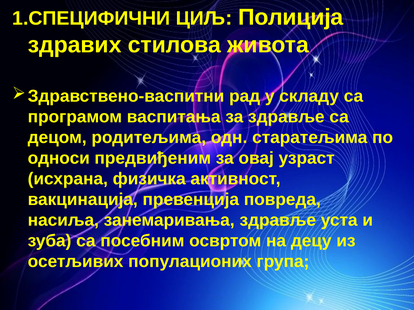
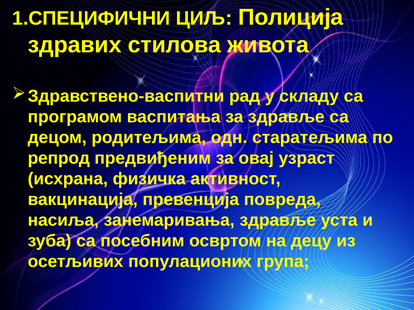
односи: односи -> репрод
